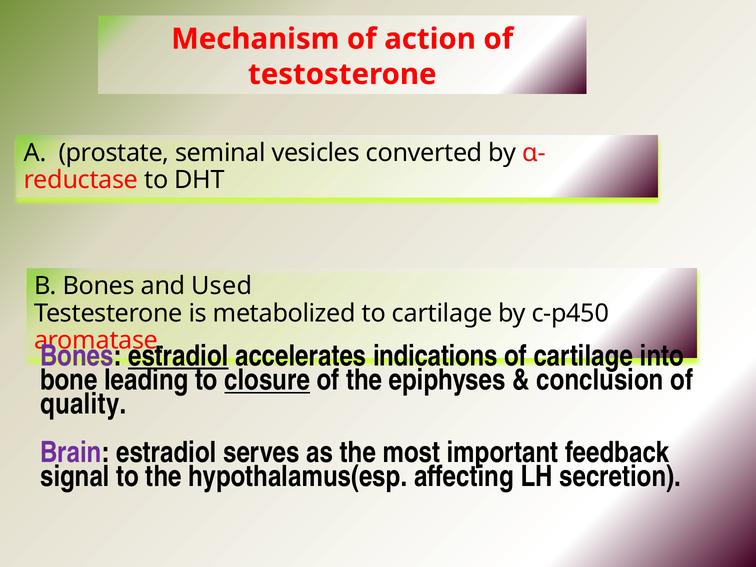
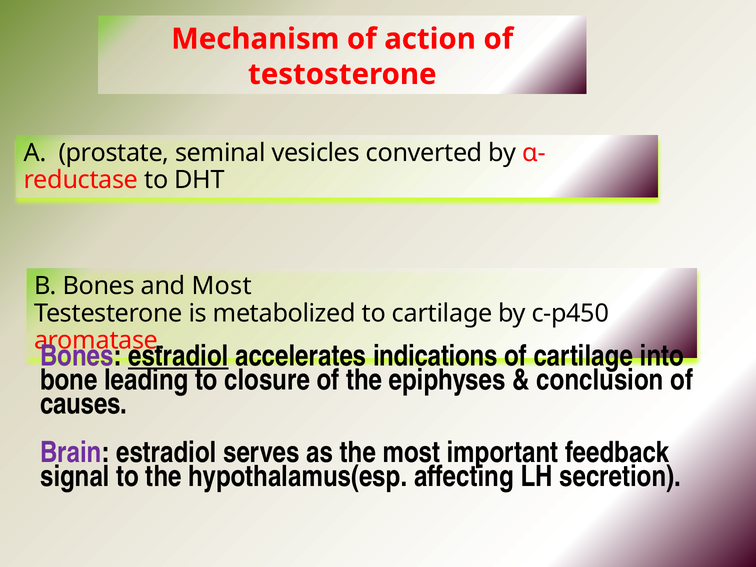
and Used: Used -> Most
closure underline: present -> none
quality: quality -> causes
